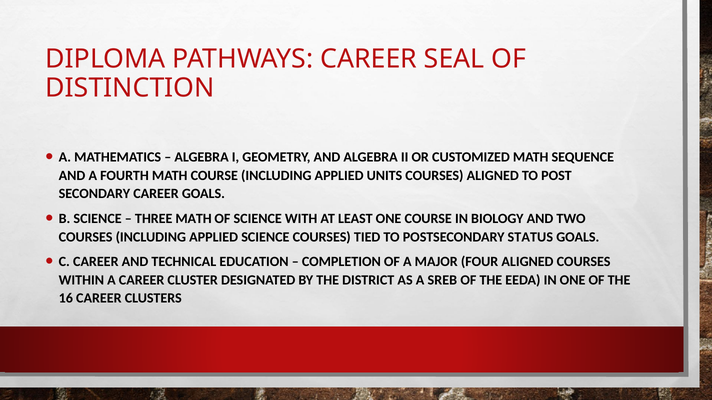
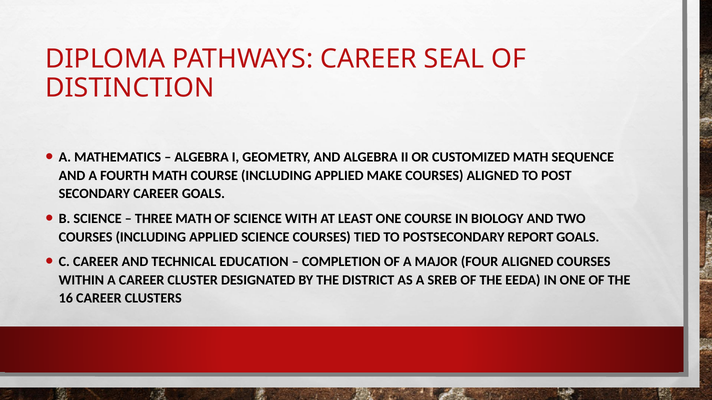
UNITS: UNITS -> MAKE
STATUS: STATUS -> REPORT
